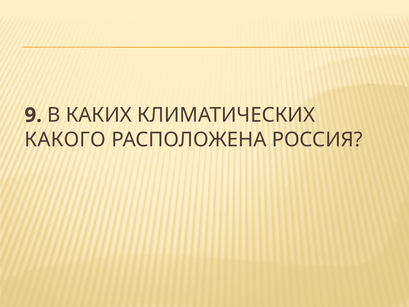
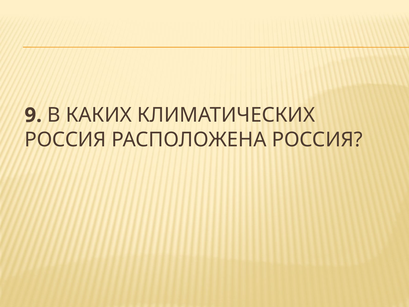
КАКОГО at (65, 140): КАКОГО -> РОССИЯ
